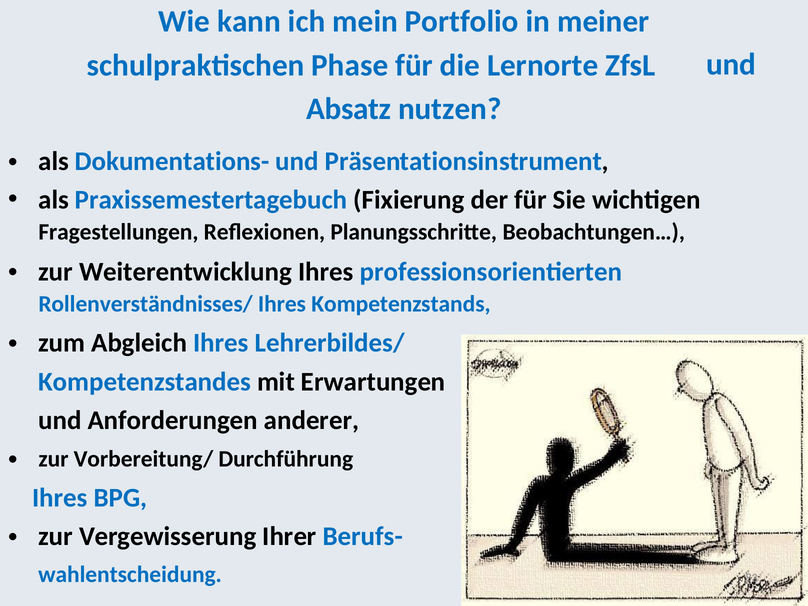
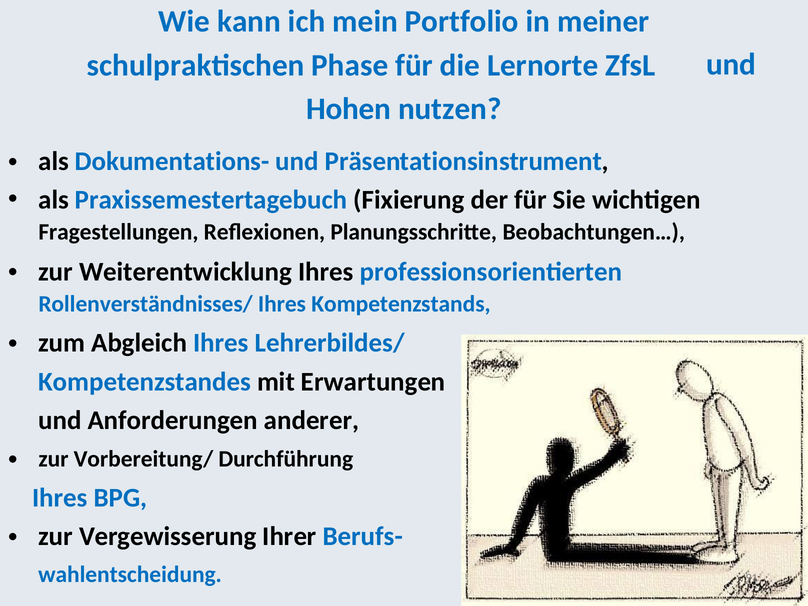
Absatz: Absatz -> Hohen
83: 83 -> 91
